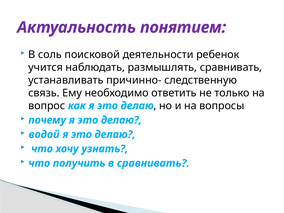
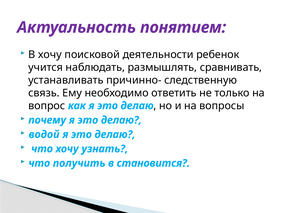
В соль: соль -> хочу
в сравнивать: сравнивать -> становится
